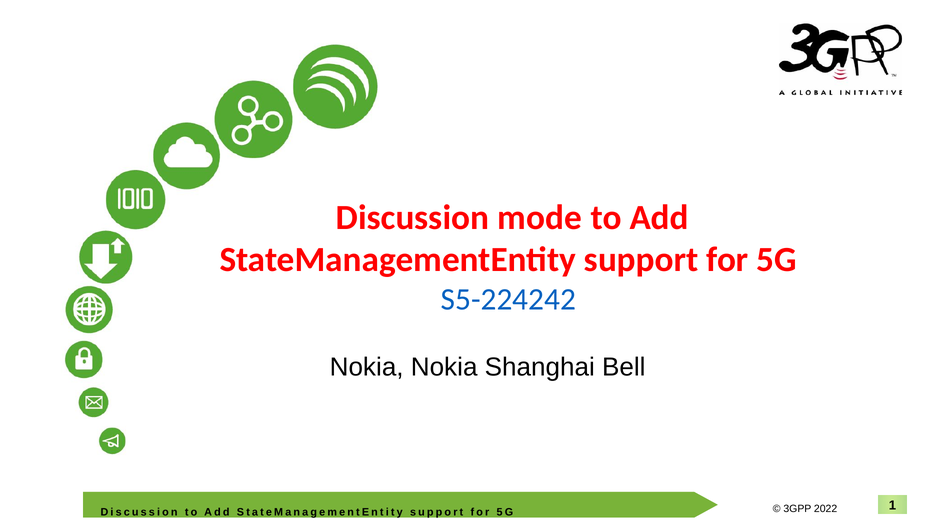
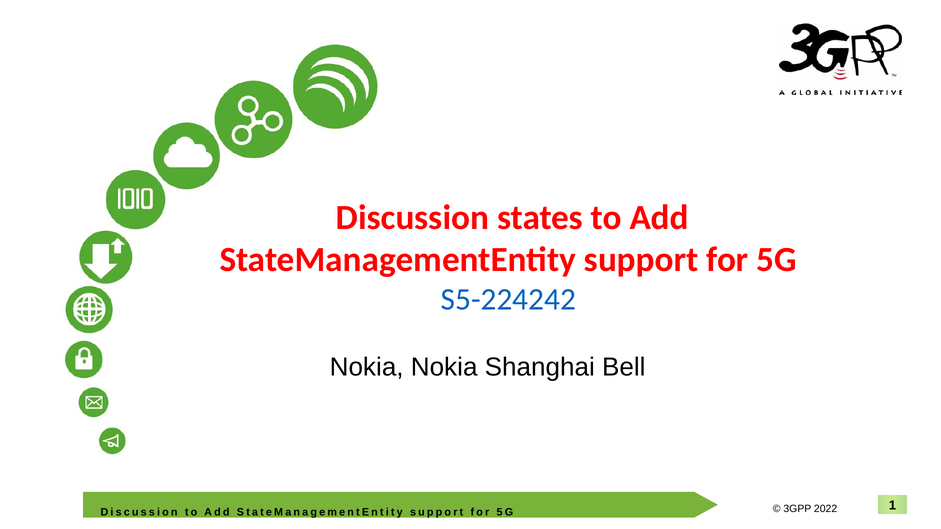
mode: mode -> states
